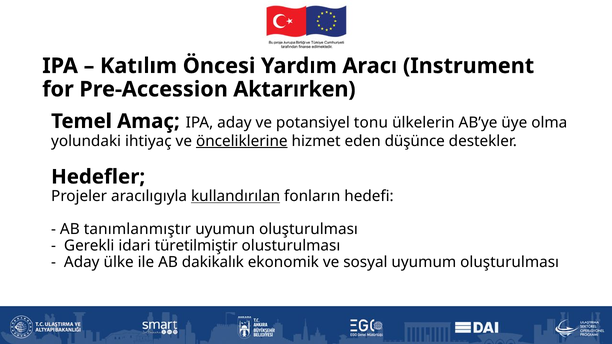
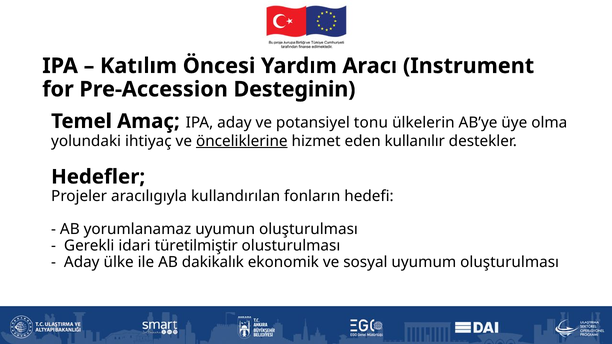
Aktarırken: Aktarırken -> Desteginin
düşünce: düşünce -> kullanılır
kullandırılan underline: present -> none
tanımlanmıştır: tanımlanmıştır -> yorumlanamaz
